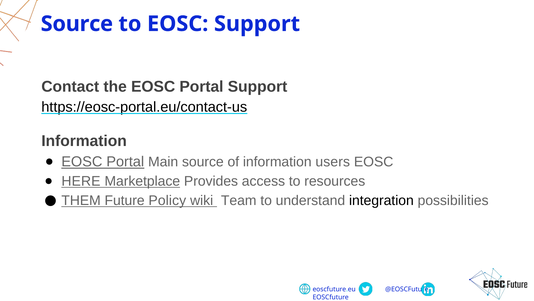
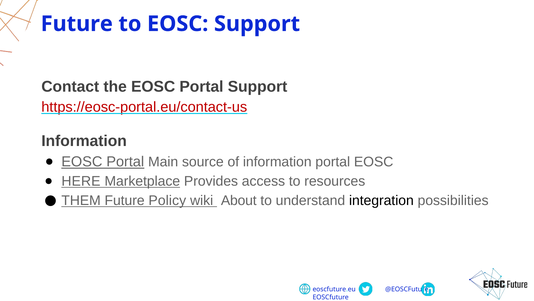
Source at (77, 24): Source -> Future
https://eosc-portal.eu/contact-us colour: black -> red
information users: users -> portal
Team: Team -> About
